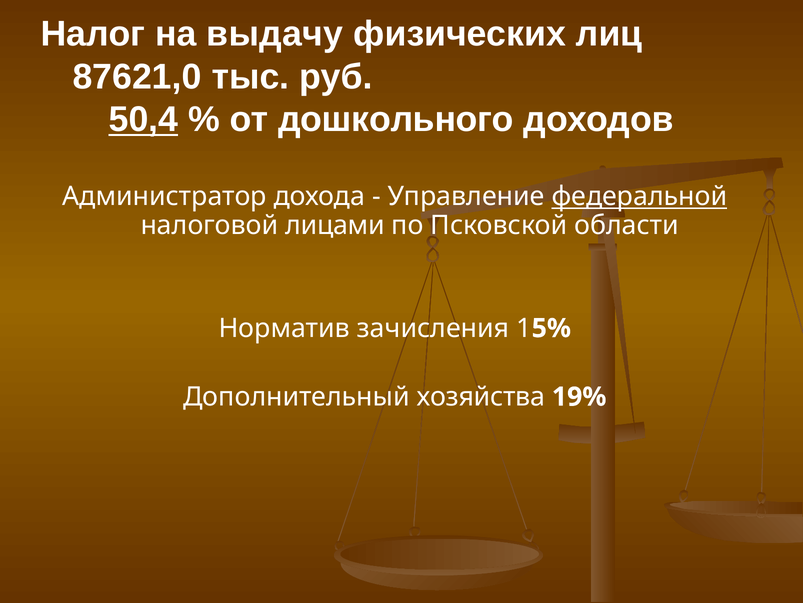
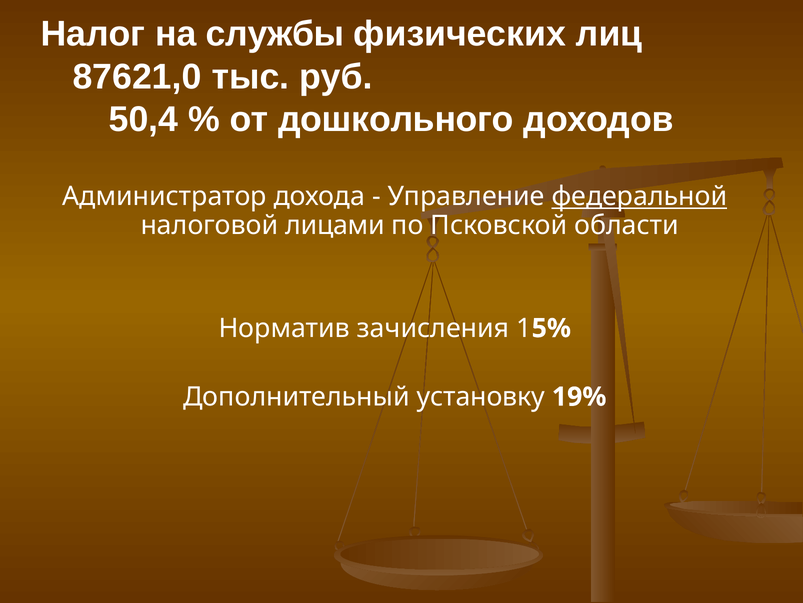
выдачу: выдачу -> службы
50,4 underline: present -> none
хозяйства: хозяйства -> установку
